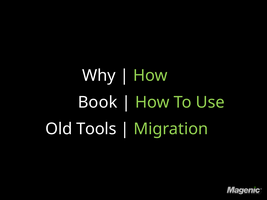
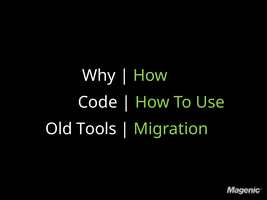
Book: Book -> Code
